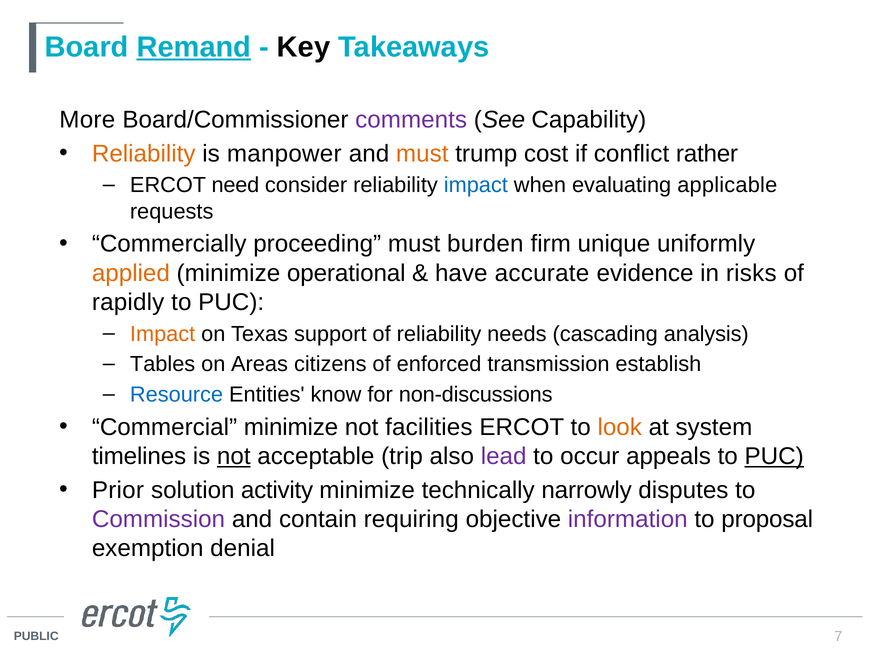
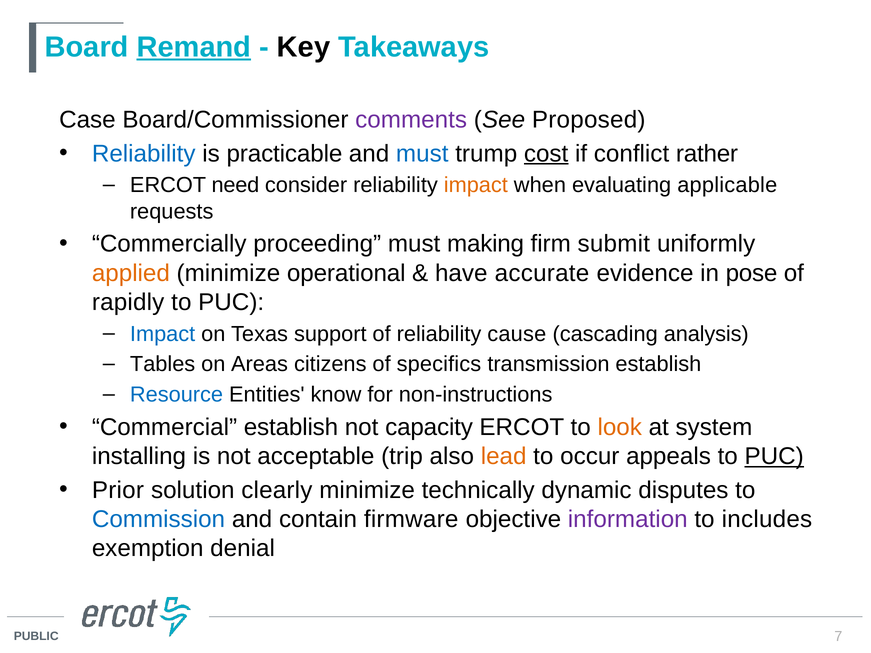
More: More -> Case
Capability: Capability -> Proposed
Reliability at (144, 154) colour: orange -> blue
manpower: manpower -> practicable
must at (422, 154) colour: orange -> blue
cost underline: none -> present
impact at (476, 185) colour: blue -> orange
burden: burden -> making
unique: unique -> submit
risks: risks -> pose
Impact at (163, 334) colour: orange -> blue
needs: needs -> cause
enforced: enforced -> specifics
non-discussions: non-discussions -> non-instructions
Commercial minimize: minimize -> establish
facilities: facilities -> capacity
timelines: timelines -> installing
not at (234, 457) underline: present -> none
lead colour: purple -> orange
activity: activity -> clearly
narrowly: narrowly -> dynamic
Commission colour: purple -> blue
requiring: requiring -> firmware
proposal: proposal -> includes
